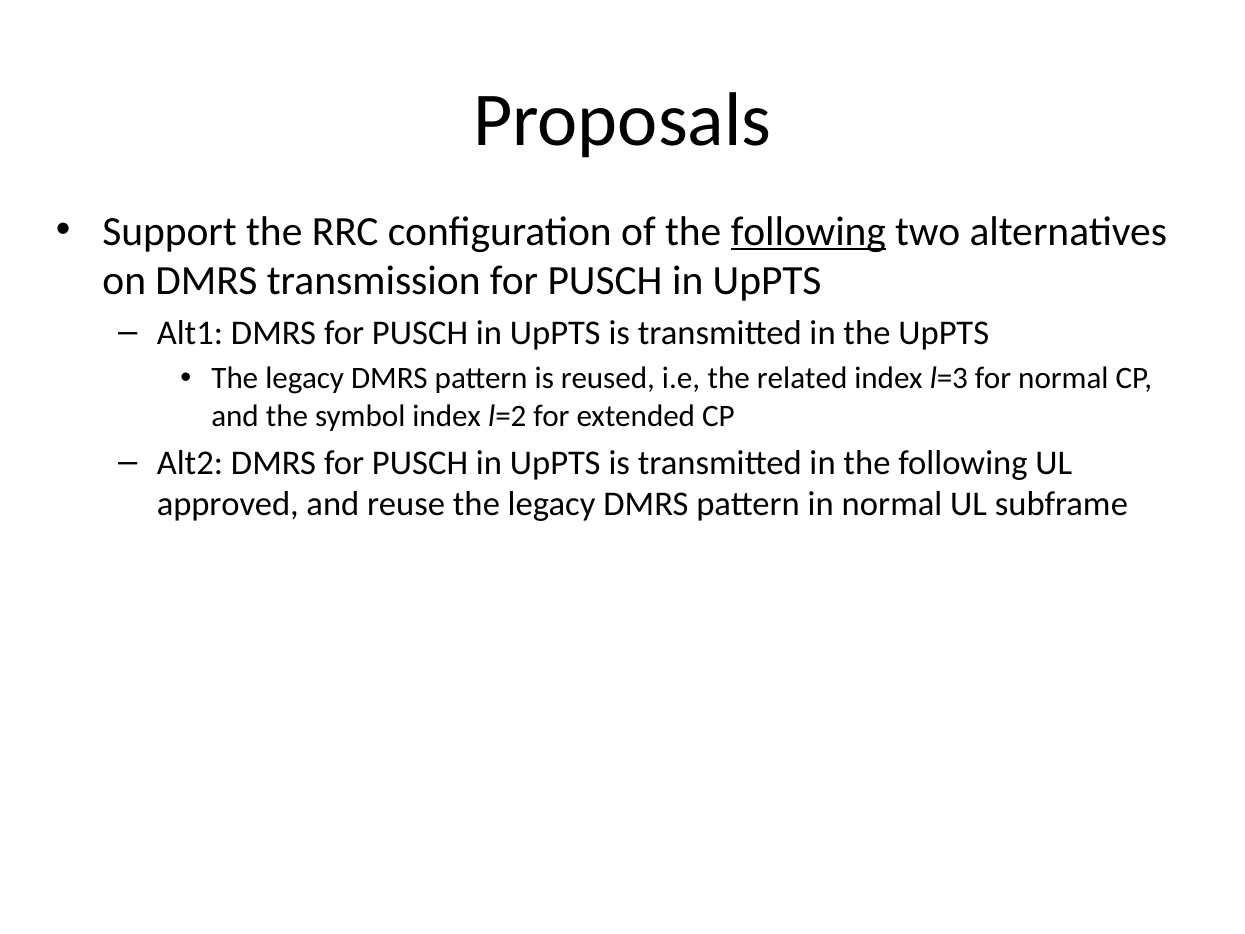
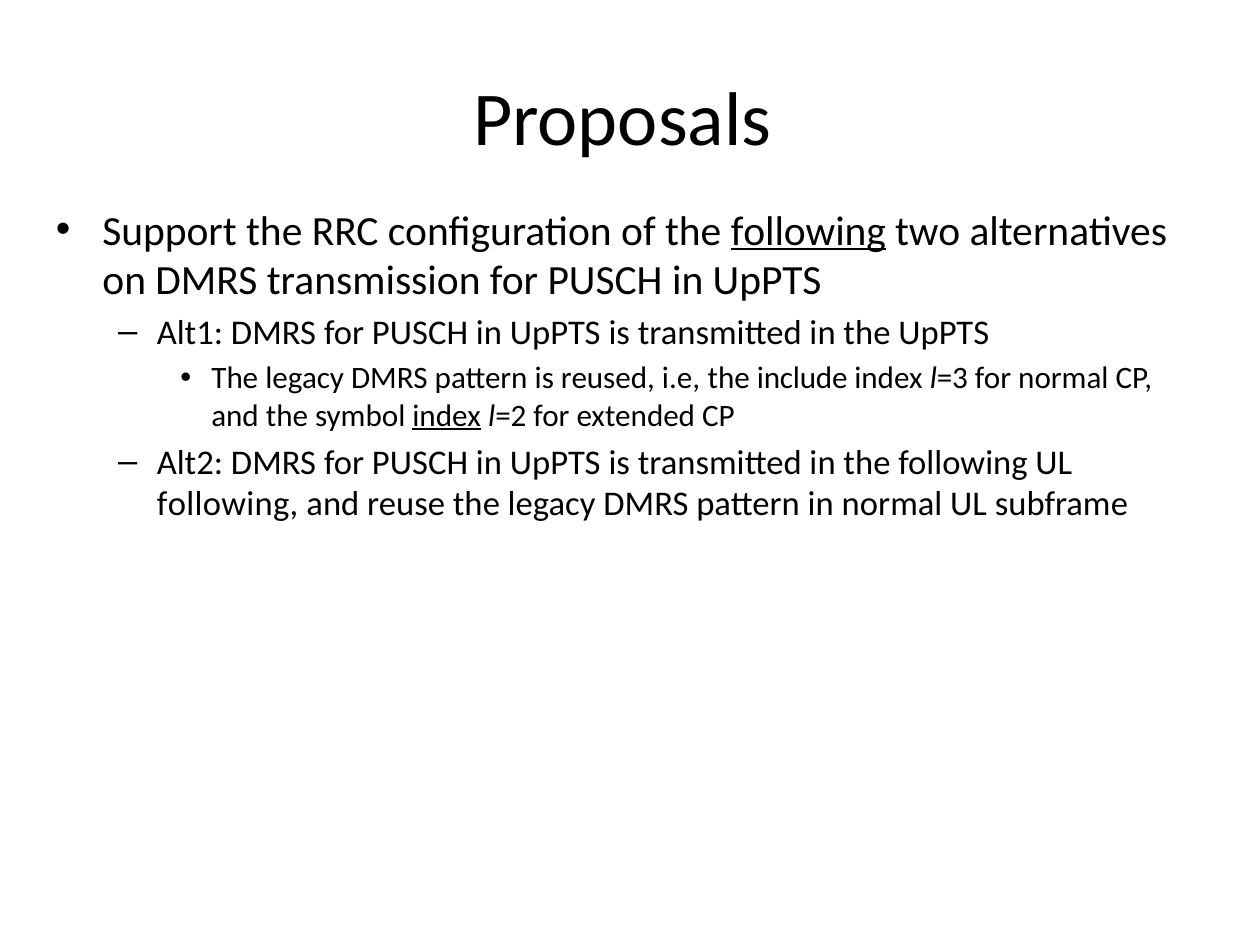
related: related -> include
index at (447, 416) underline: none -> present
approved at (228, 504): approved -> following
